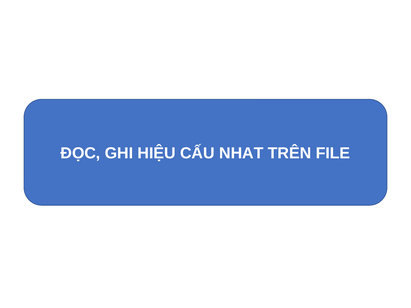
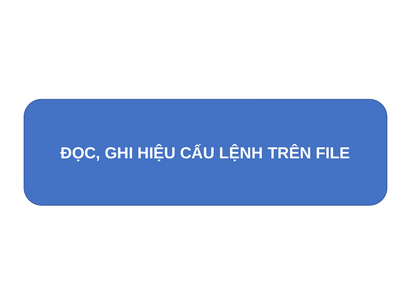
NHAT: NHAT -> LỆNH
